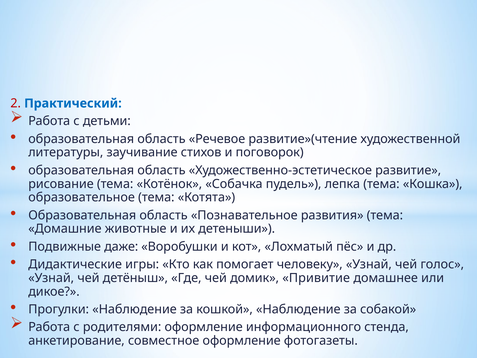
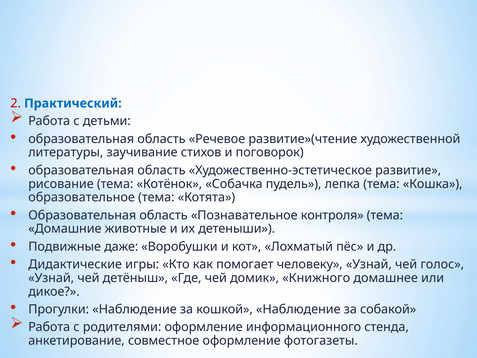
развития: развития -> контроля
Привитие: Привитие -> Книжного
